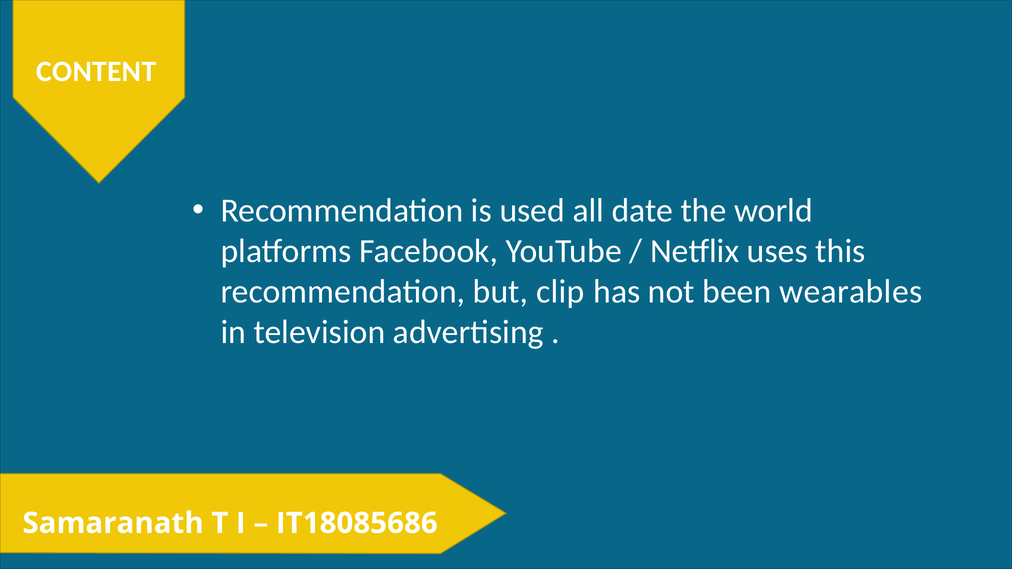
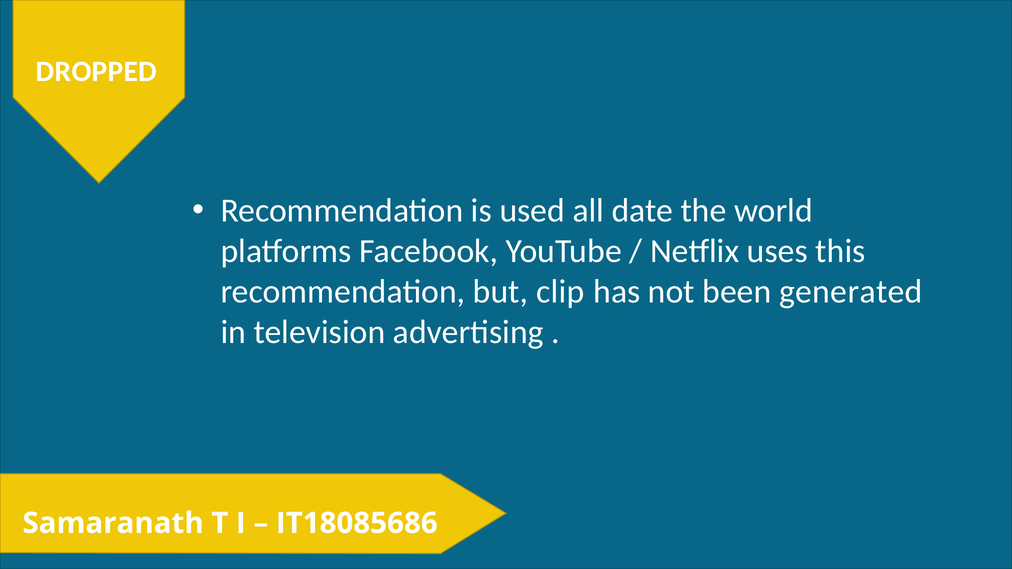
CONTENT: CONTENT -> DROPPED
wearables: wearables -> generated
